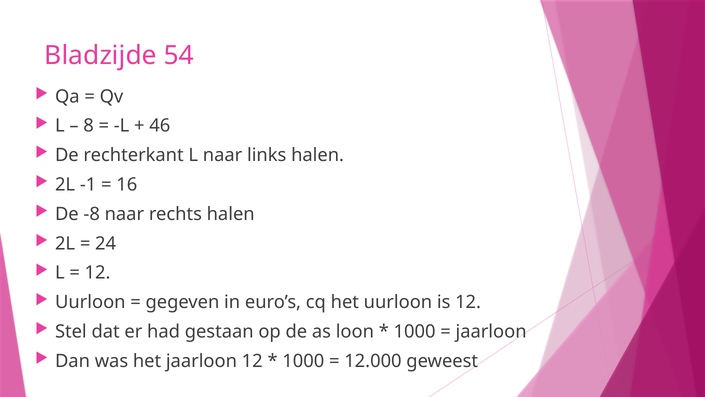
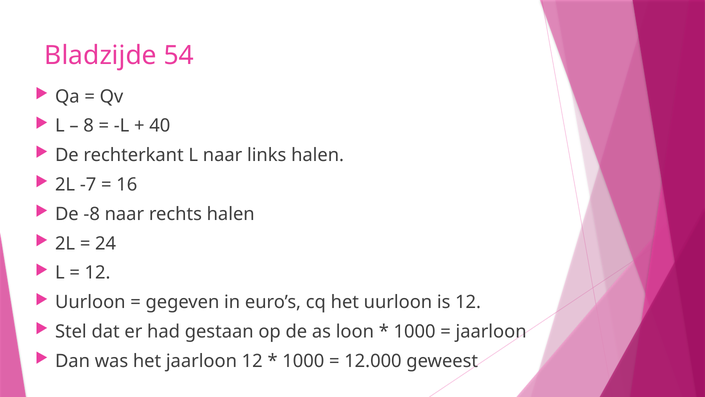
46: 46 -> 40
-1: -1 -> -7
